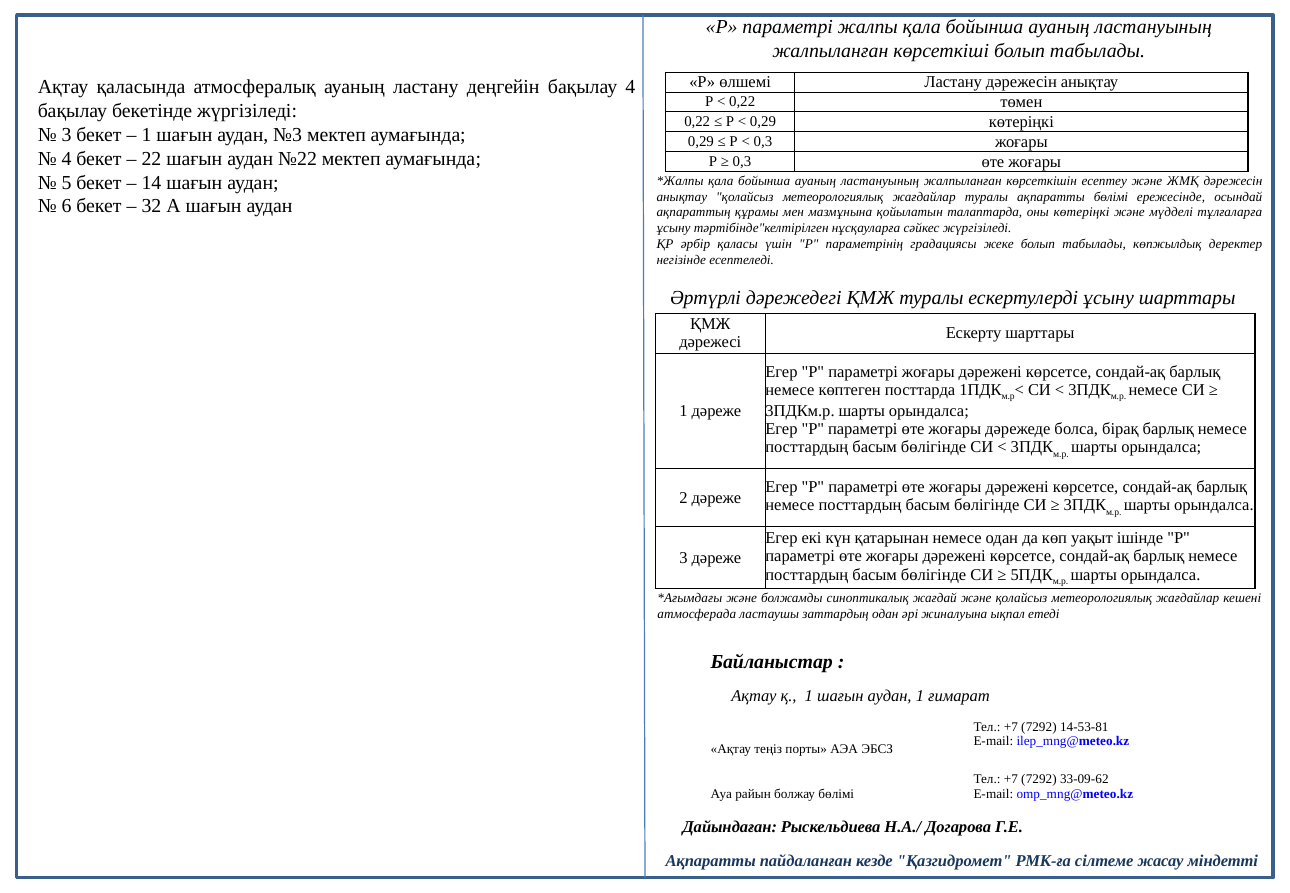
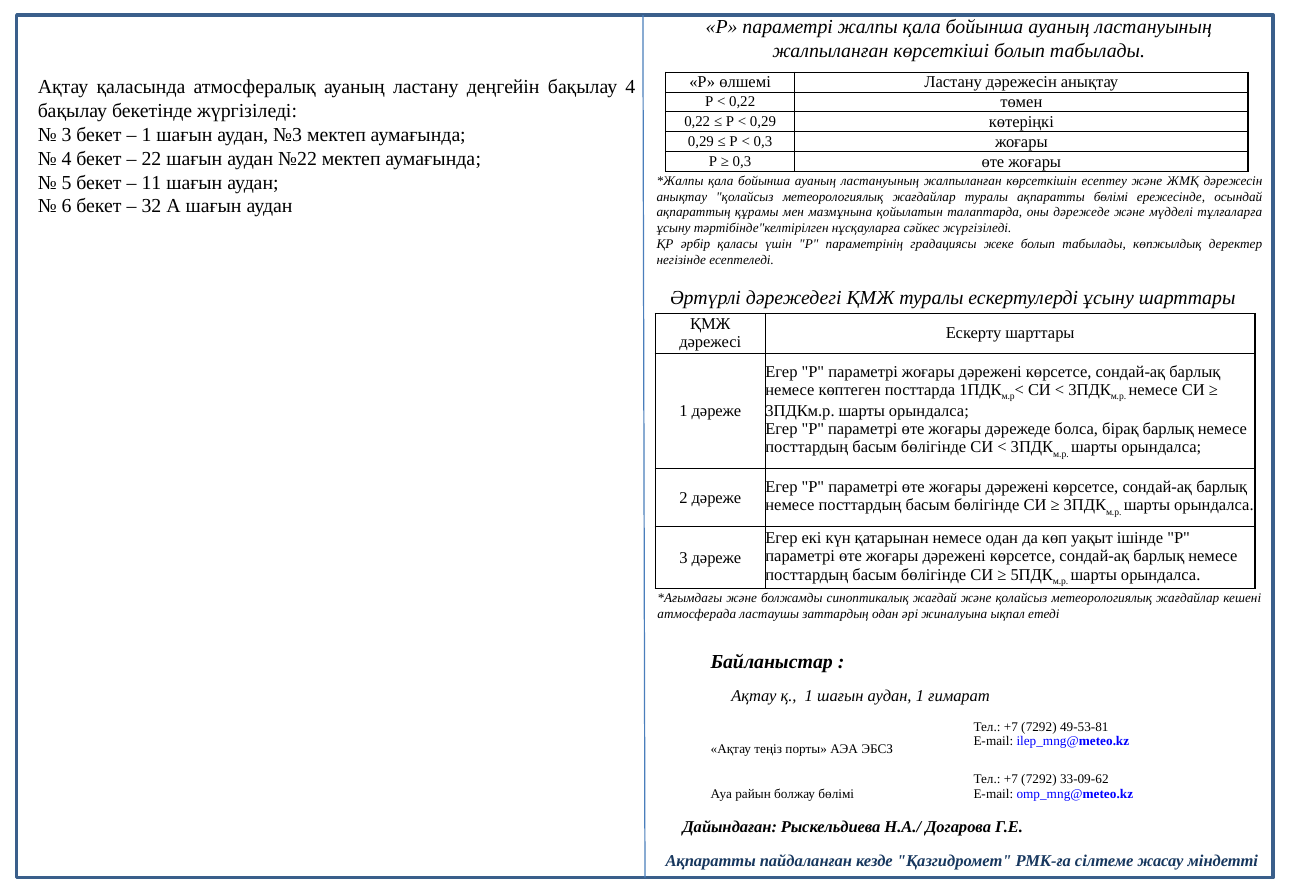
14: 14 -> 11
оны көтеріңкі: көтеріңкі -> дәрежеде
14-53-81: 14-53-81 -> 49-53-81
